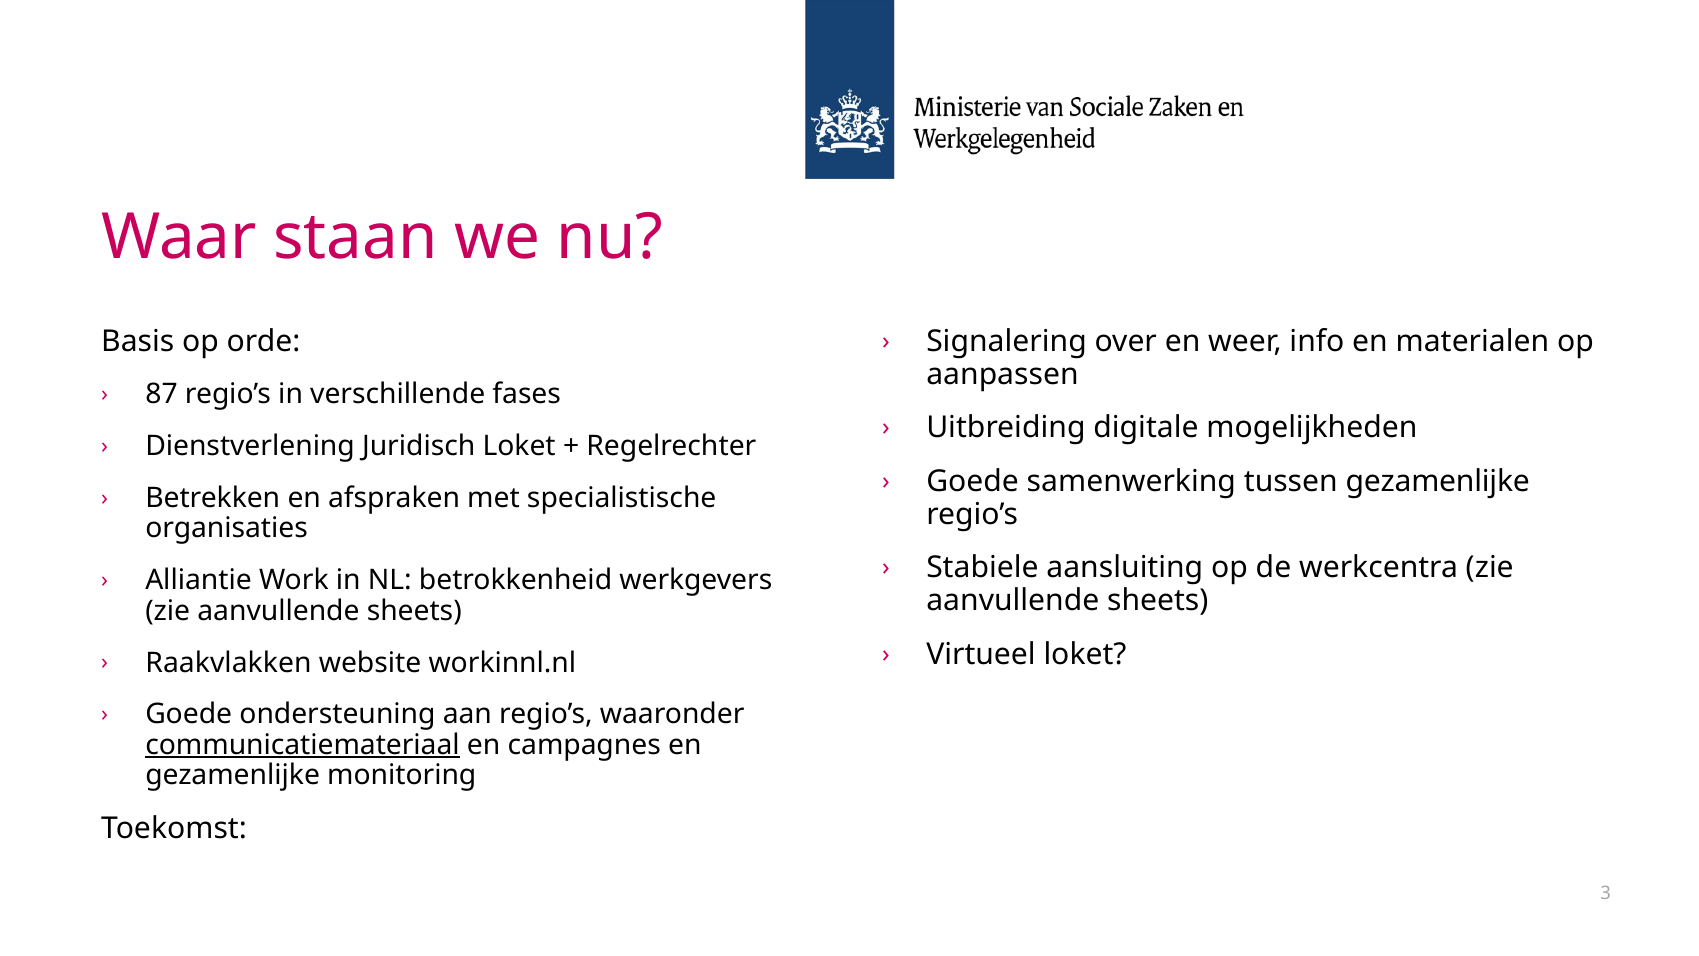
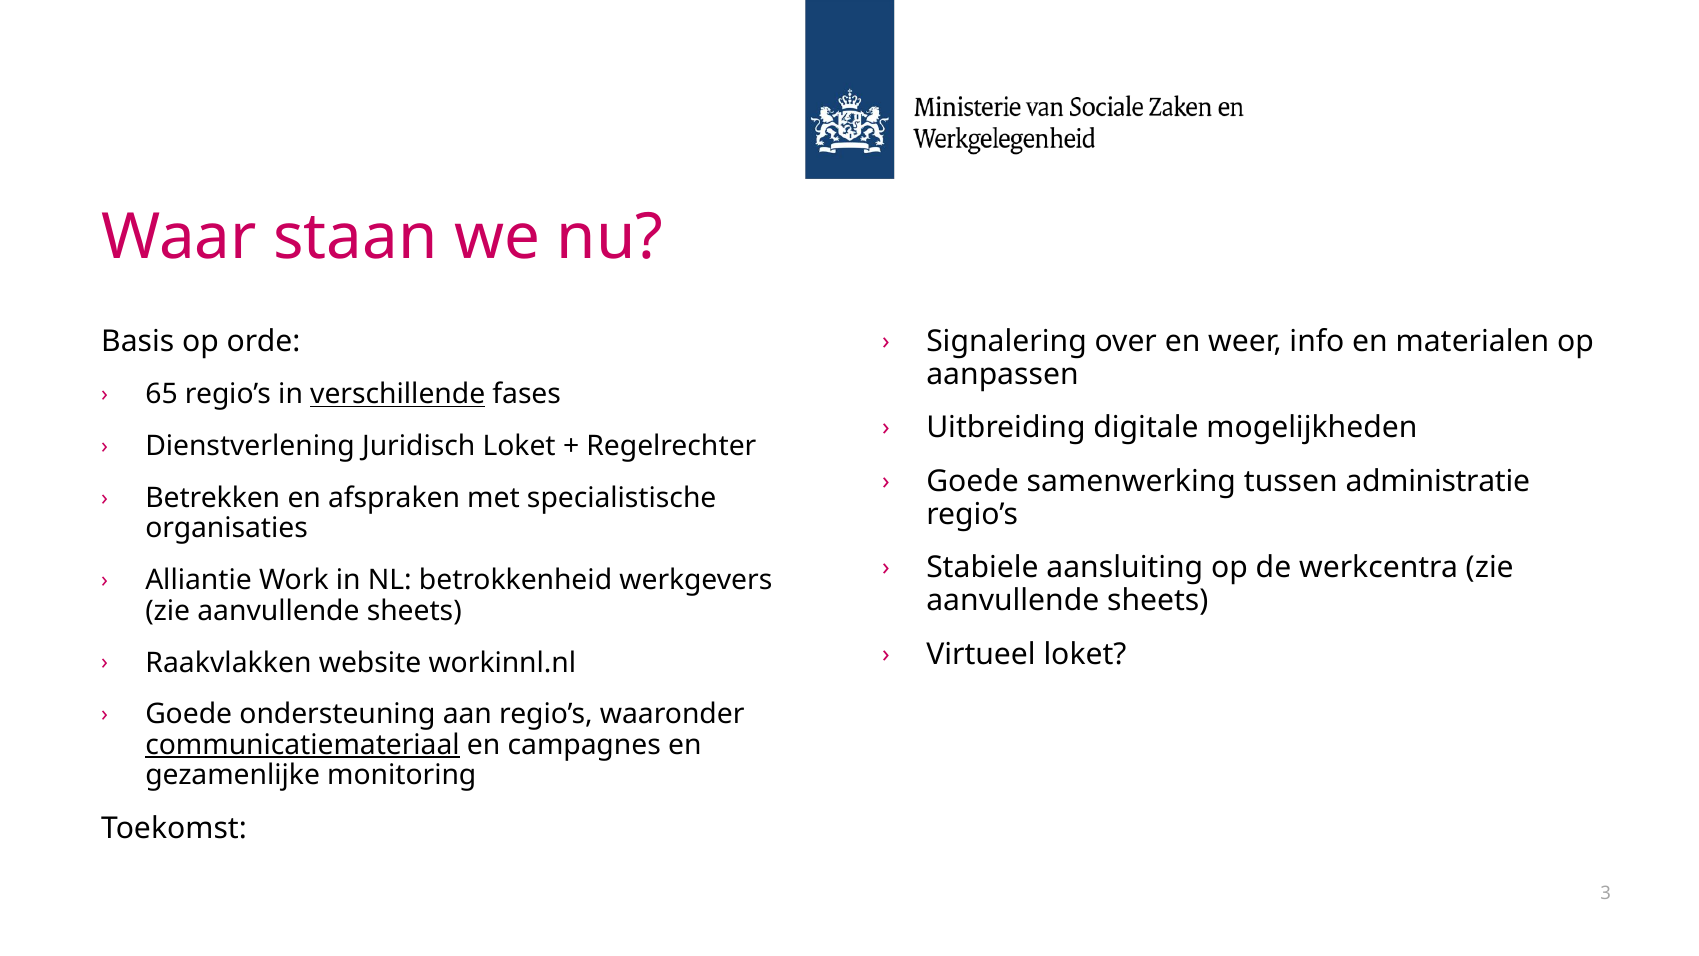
87: 87 -> 65
verschillende underline: none -> present
tussen gezamenlijke: gezamenlijke -> administratie
